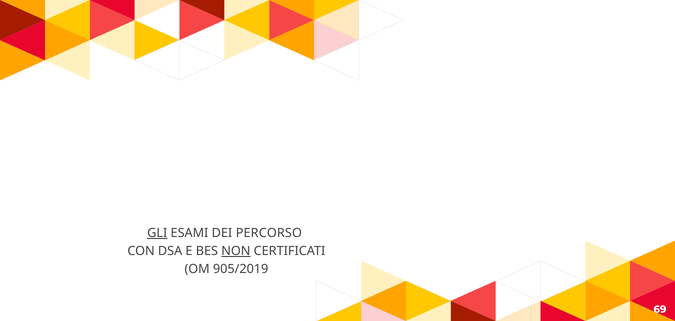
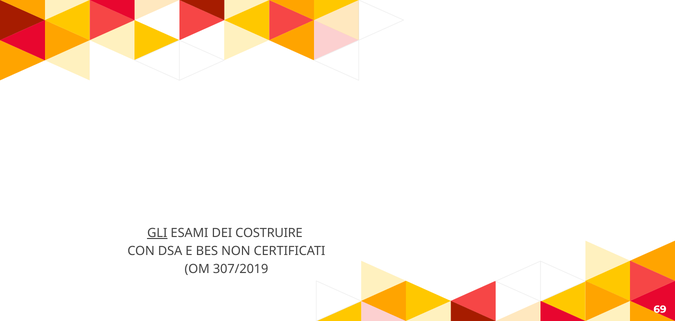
PERCORSO: PERCORSO -> COSTRUIRE
NON underline: present -> none
905/2019: 905/2019 -> 307/2019
